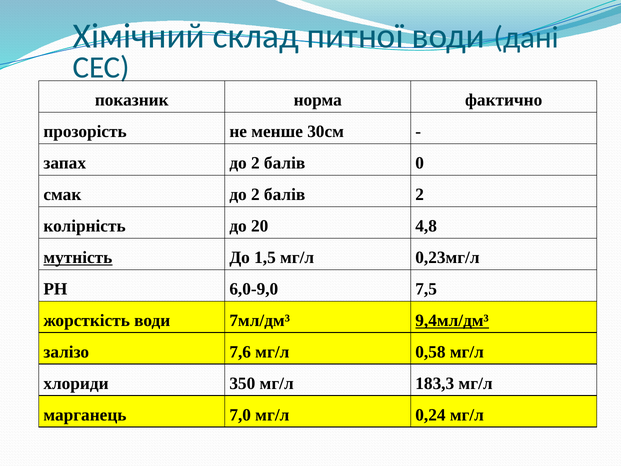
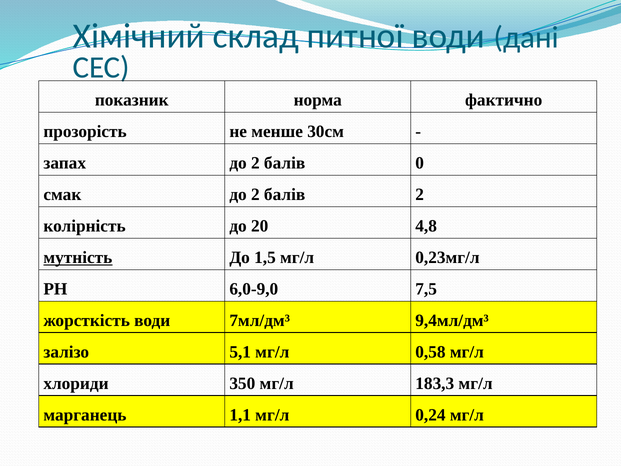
9,4мл/дм³ underline: present -> none
7,6: 7,6 -> 5,1
7,0: 7,0 -> 1,1
